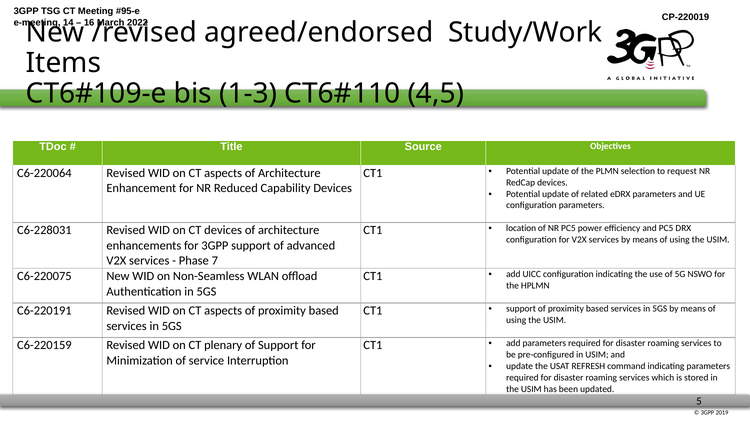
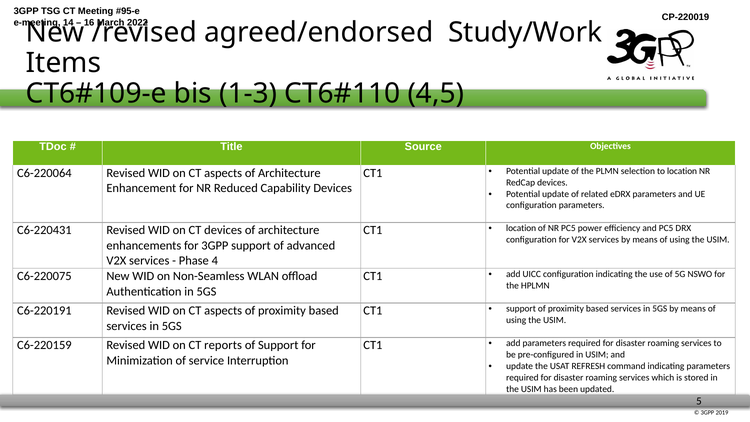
to request: request -> location
C6-228031: C6-228031 -> C6-220431
7: 7 -> 4
plenary: plenary -> reports
